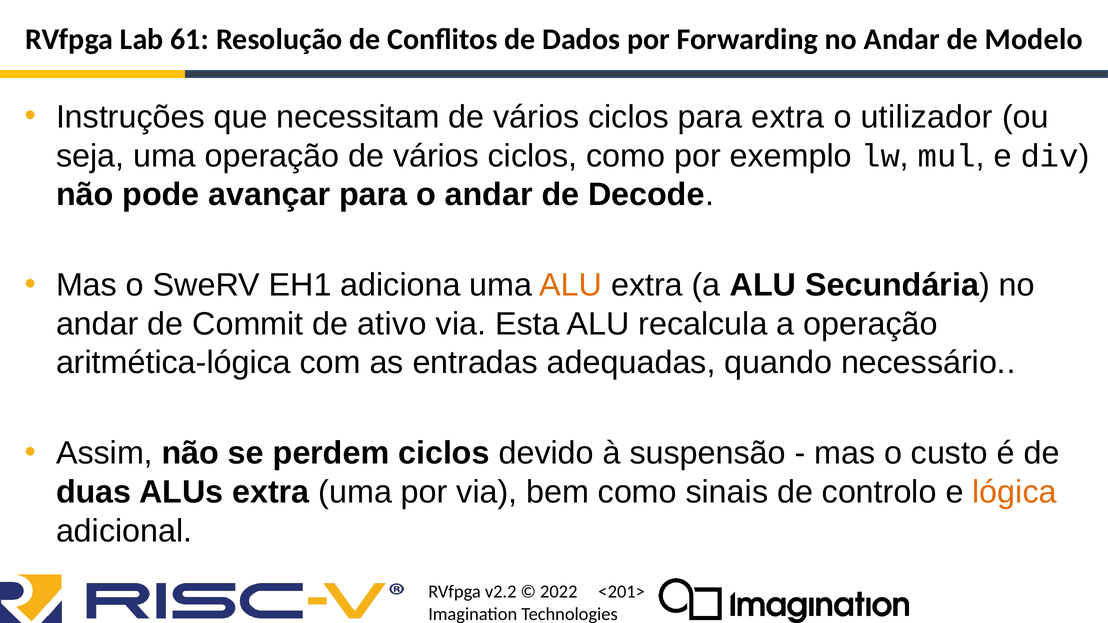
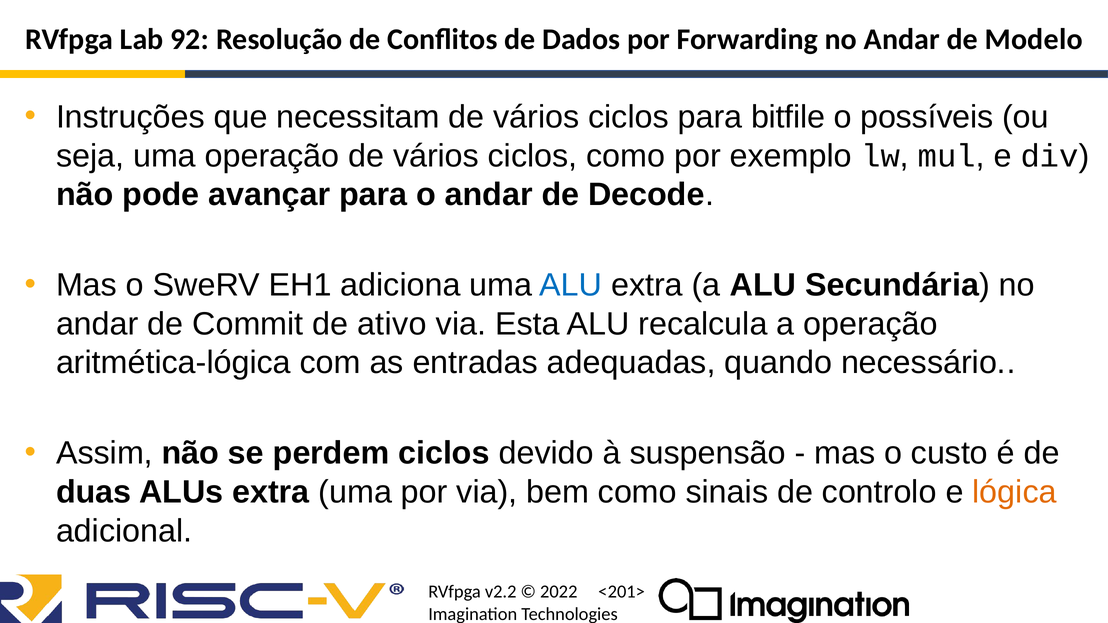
61: 61 -> 92
para extra: extra -> bitfile
utilizador: utilizador -> possíveis
ALU at (571, 285) colour: orange -> blue
